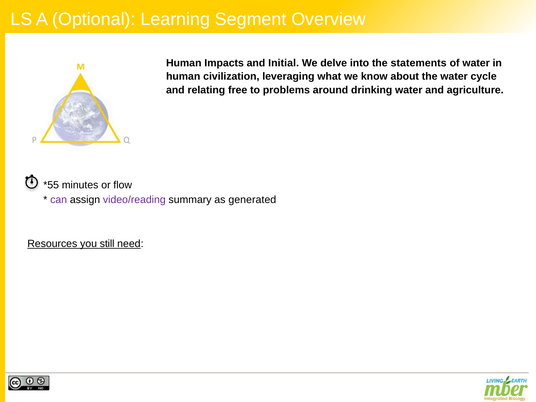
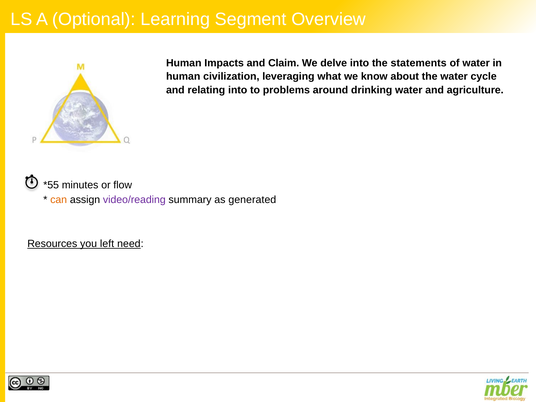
Initial: Initial -> Claim
relating free: free -> into
can colour: purple -> orange
still: still -> left
